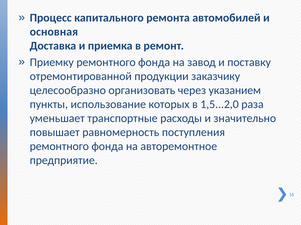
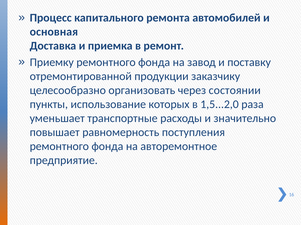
указанием: указанием -> состоянии
